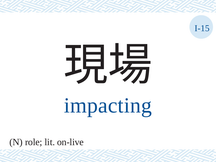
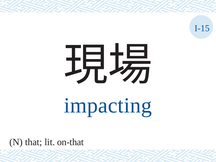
role: role -> that
on-live: on-live -> on-that
